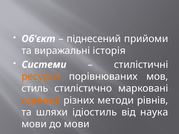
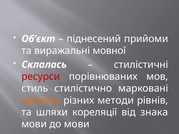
історія: історія -> мовної
Системи: Системи -> Склалась
ресурси colour: orange -> red
ідіостиль: ідіостиль -> кореляції
наука: наука -> знака
